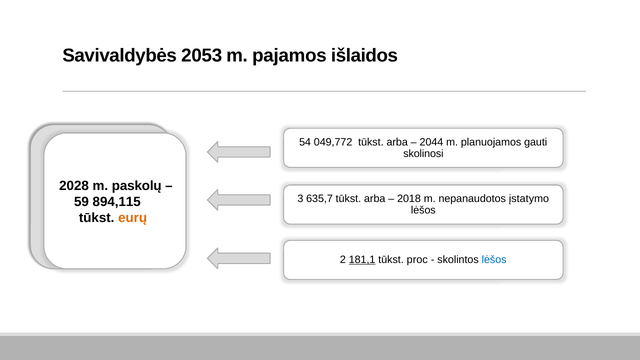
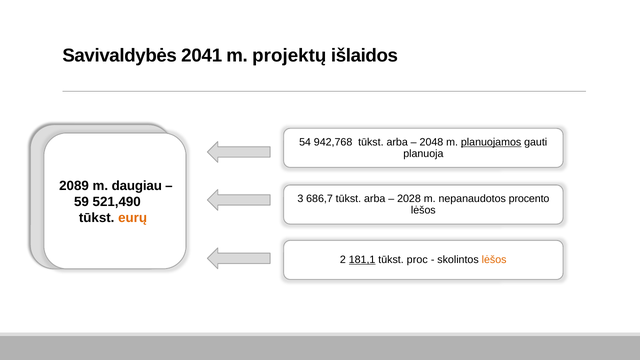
2053: 2053 -> 2041
pajamos: pajamos -> projektų
049,772: 049,772 -> 942,768
2044: 2044 -> 2048
planuojamos underline: none -> present
skolinosi: skolinosi -> planuoja
2028: 2028 -> 2089
paskolų: paskolų -> daugiau
635,7: 635,7 -> 686,7
2018: 2018 -> 2028
įstatymo: įstatymo -> procento
894,115: 894,115 -> 521,490
lėšos at (494, 260) colour: blue -> orange
